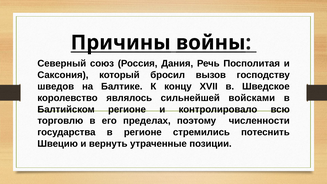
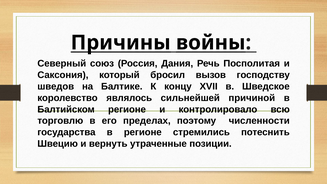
войсками: войсками -> причиной
